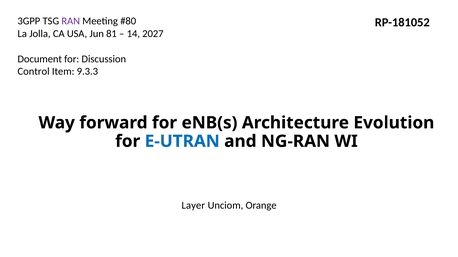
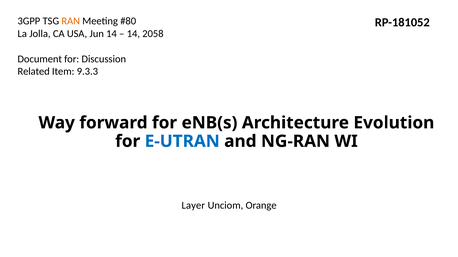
RAN colour: purple -> orange
Jun 81: 81 -> 14
2027: 2027 -> 2058
Control: Control -> Related
